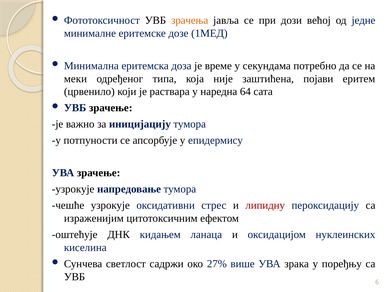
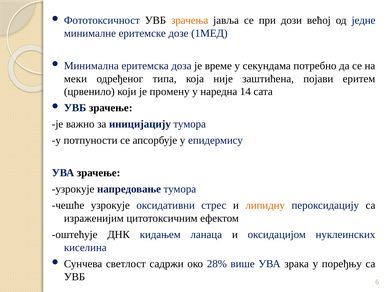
раствара: раствара -> промену
64: 64 -> 14
липидну colour: red -> orange
27%: 27% -> 28%
